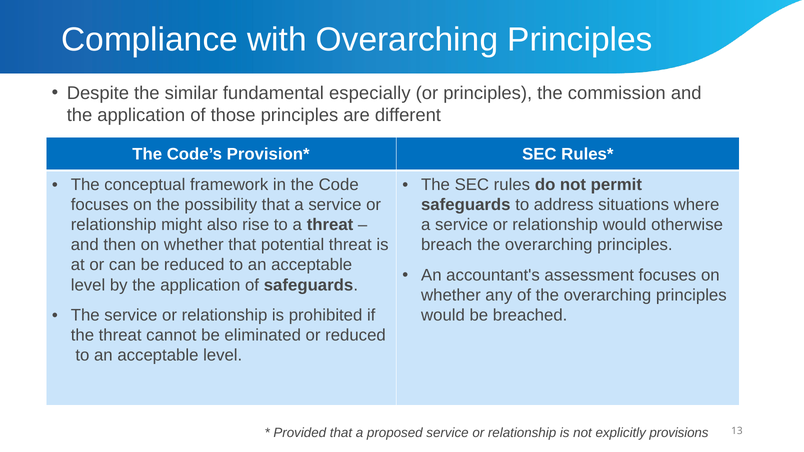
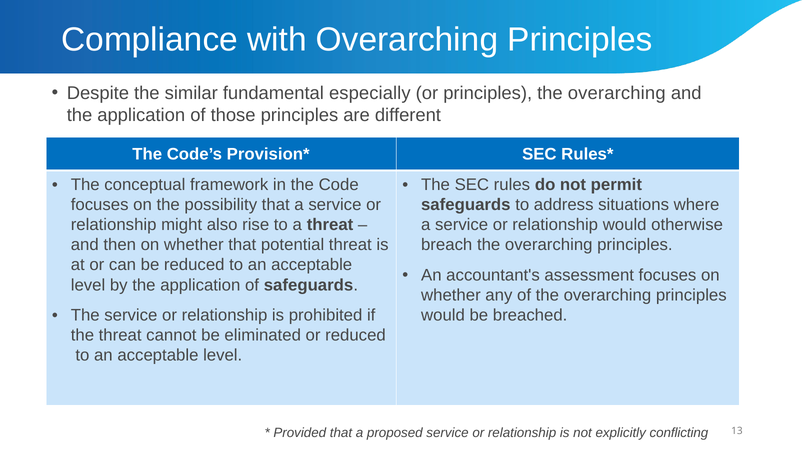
principles the commission: commission -> overarching
provisions: provisions -> conflicting
